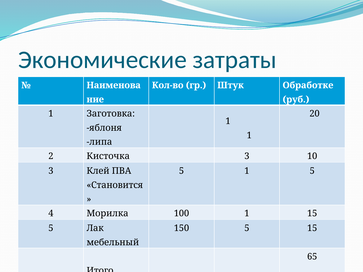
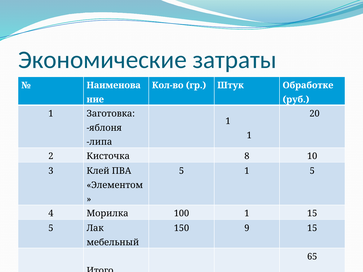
Кисточка 3: 3 -> 8
Становится: Становится -> Элементом
150 5: 5 -> 9
